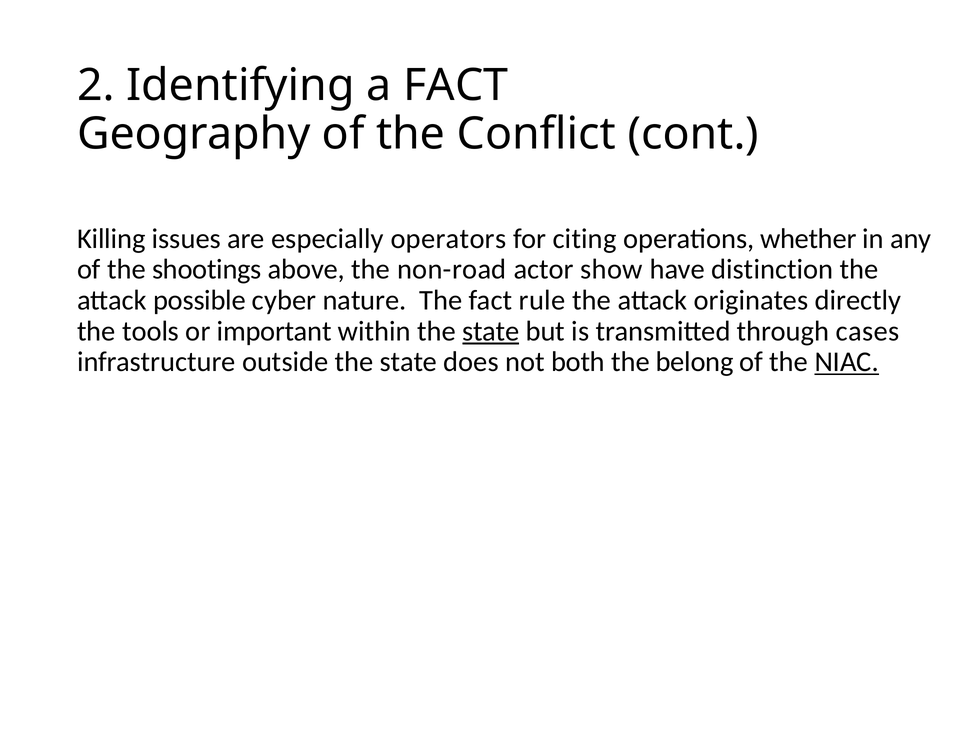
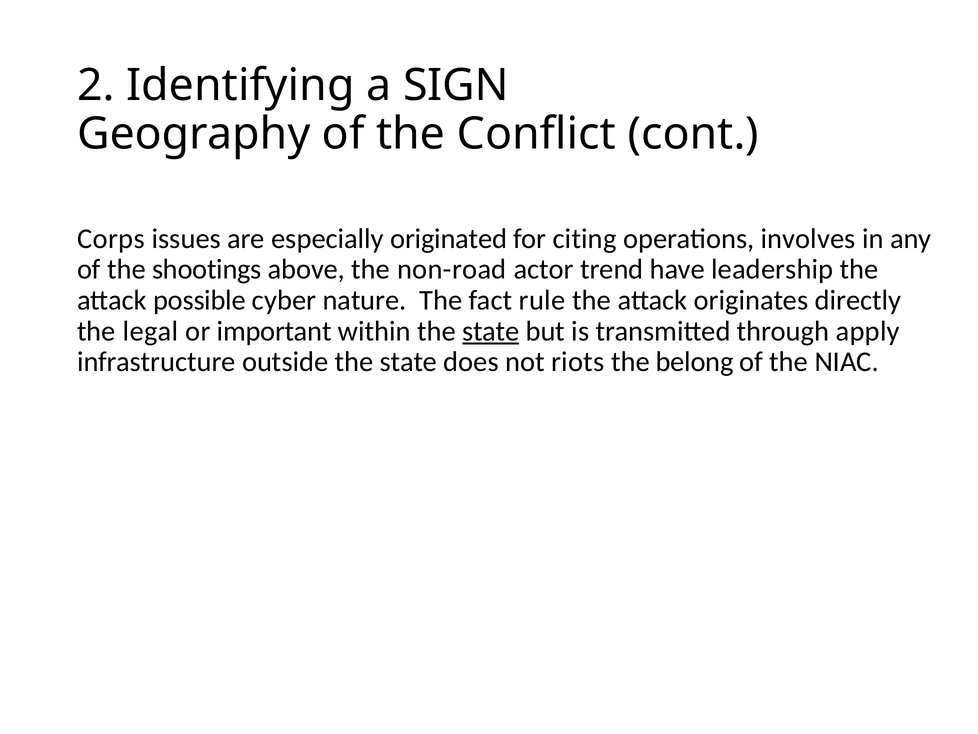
a FACT: FACT -> SIGN
Killing: Killing -> Corps
operators: operators -> originated
whether: whether -> involves
show: show -> trend
distinction: distinction -> leadership
tools: tools -> legal
cases: cases -> apply
both: both -> riots
NIAC underline: present -> none
